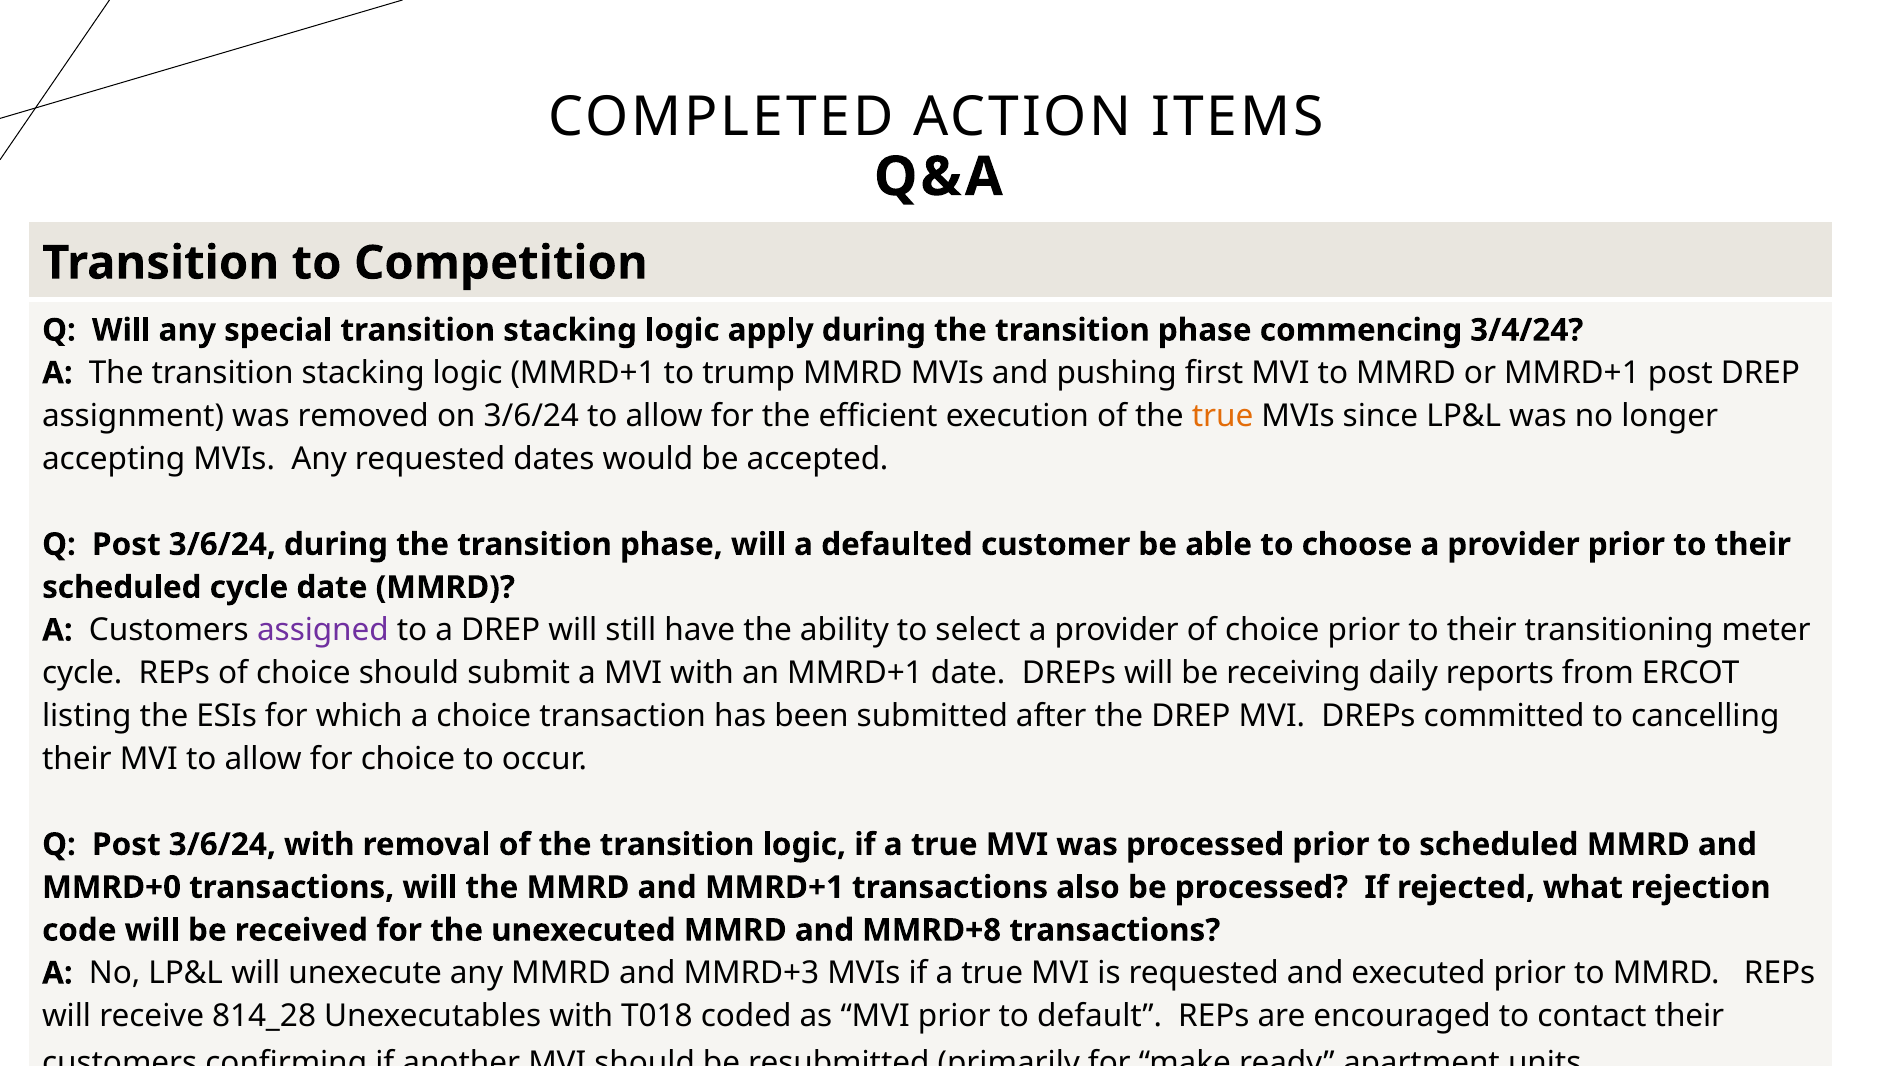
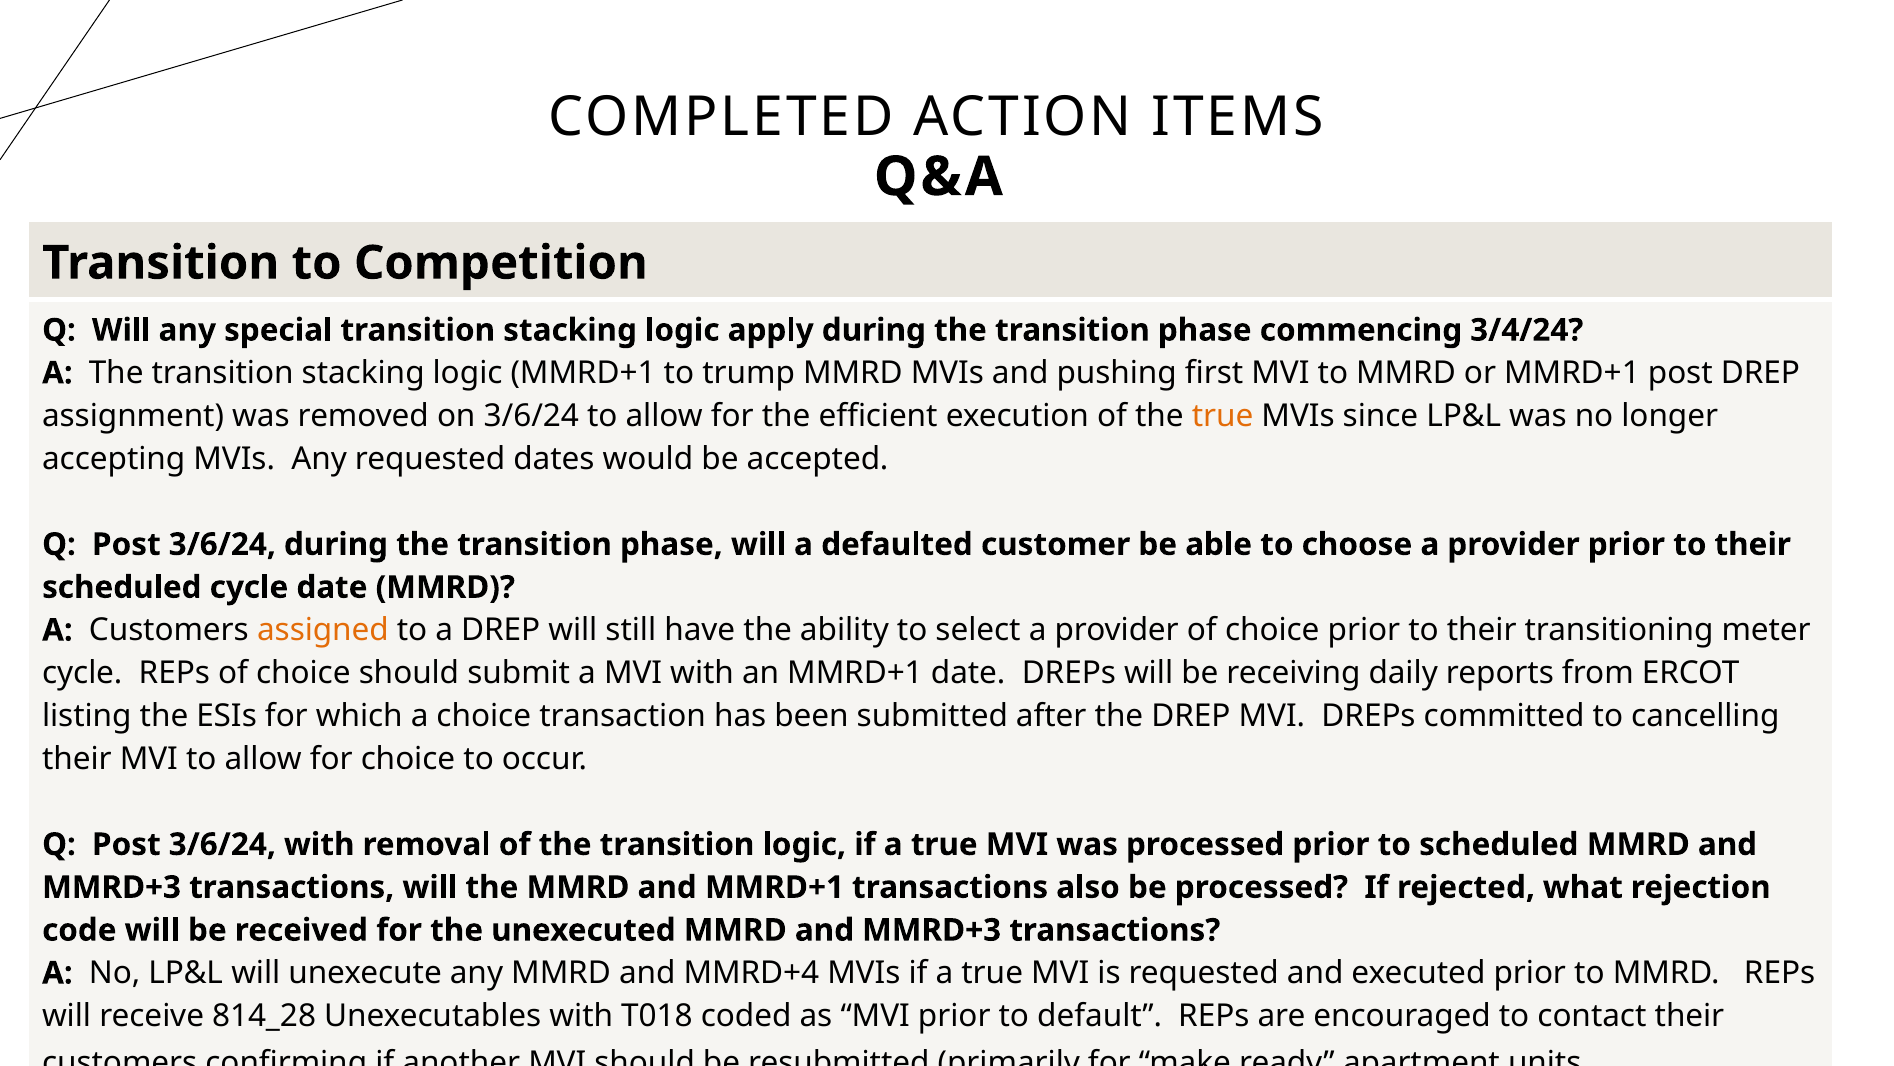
assigned colour: purple -> orange
MMRD+0 at (112, 887): MMRD+0 -> MMRD+3
unexecuted MMRD and MMRD+8: MMRD+8 -> MMRD+3
MMRD+3: MMRD+3 -> MMRD+4
